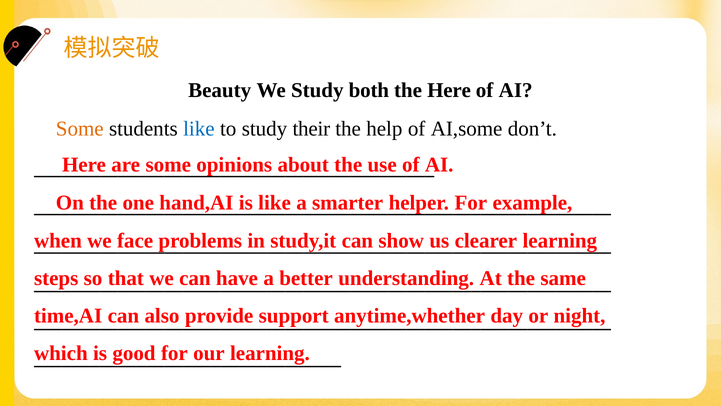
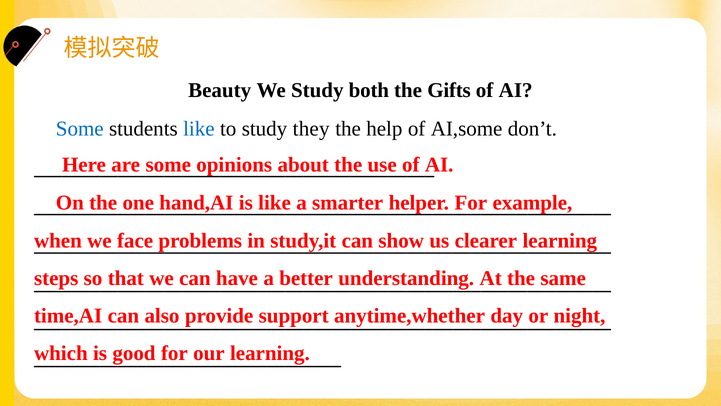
the Here: Here -> Gifts
Some at (80, 129) colour: orange -> blue
their: their -> they
